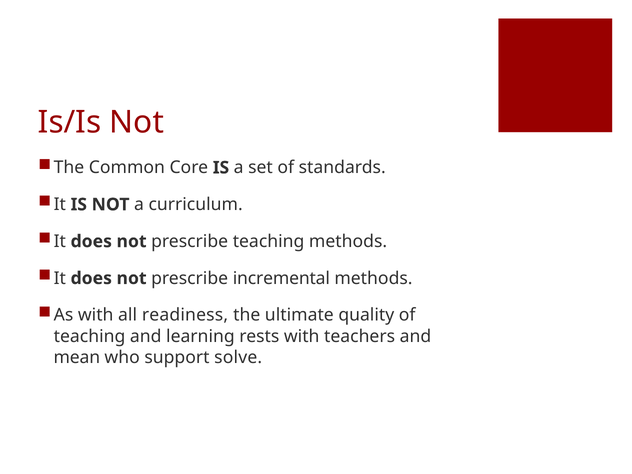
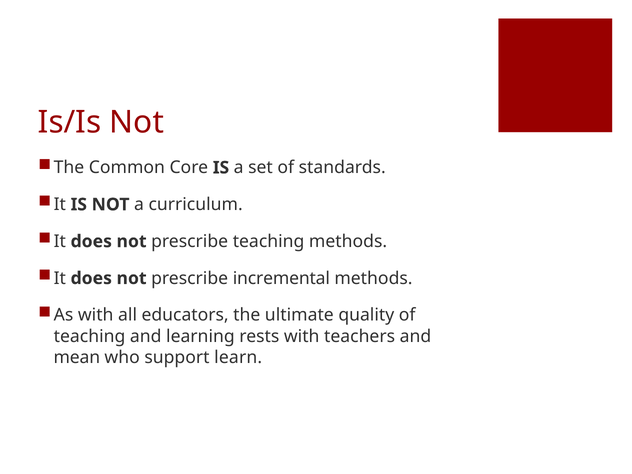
readiness: readiness -> educators
solve: solve -> learn
